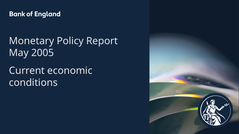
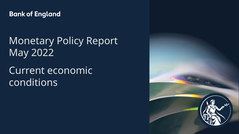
2005: 2005 -> 2022
